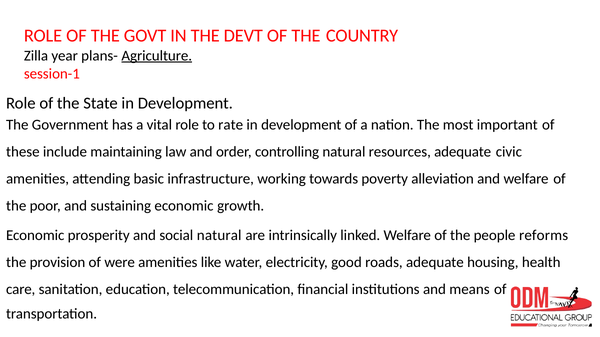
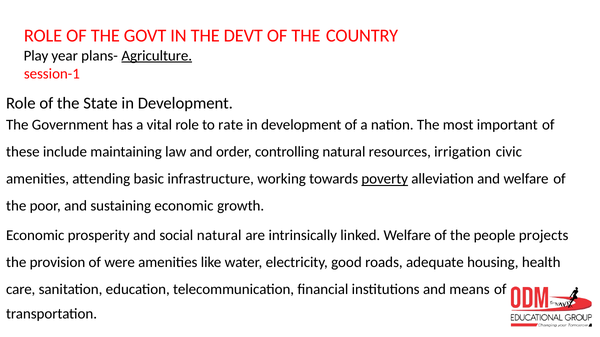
Zilla: Zilla -> Play
resources adequate: adequate -> irrigation
poverty underline: none -> present
reforms: reforms -> projects
